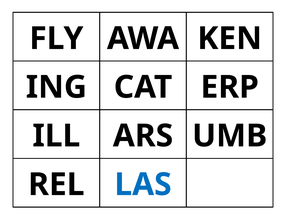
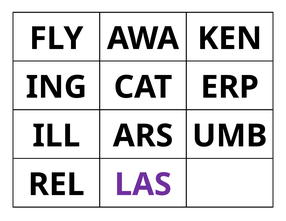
LAS colour: blue -> purple
